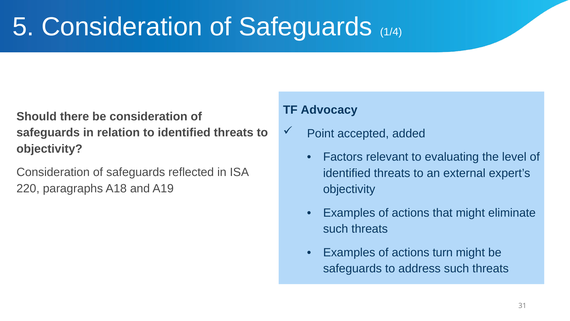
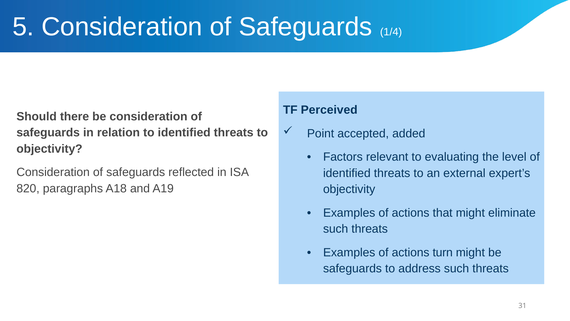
Advocacy: Advocacy -> Perceived
220: 220 -> 820
